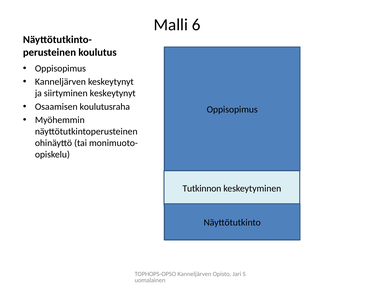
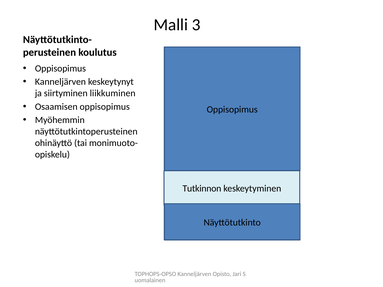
6: 6 -> 3
siirtyminen keskeytynyt: keskeytynyt -> liikkuminen
Osaamisen koulutusraha: koulutusraha -> oppisopimus
